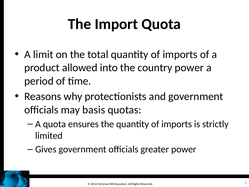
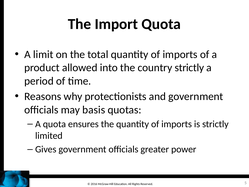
country power: power -> strictly
